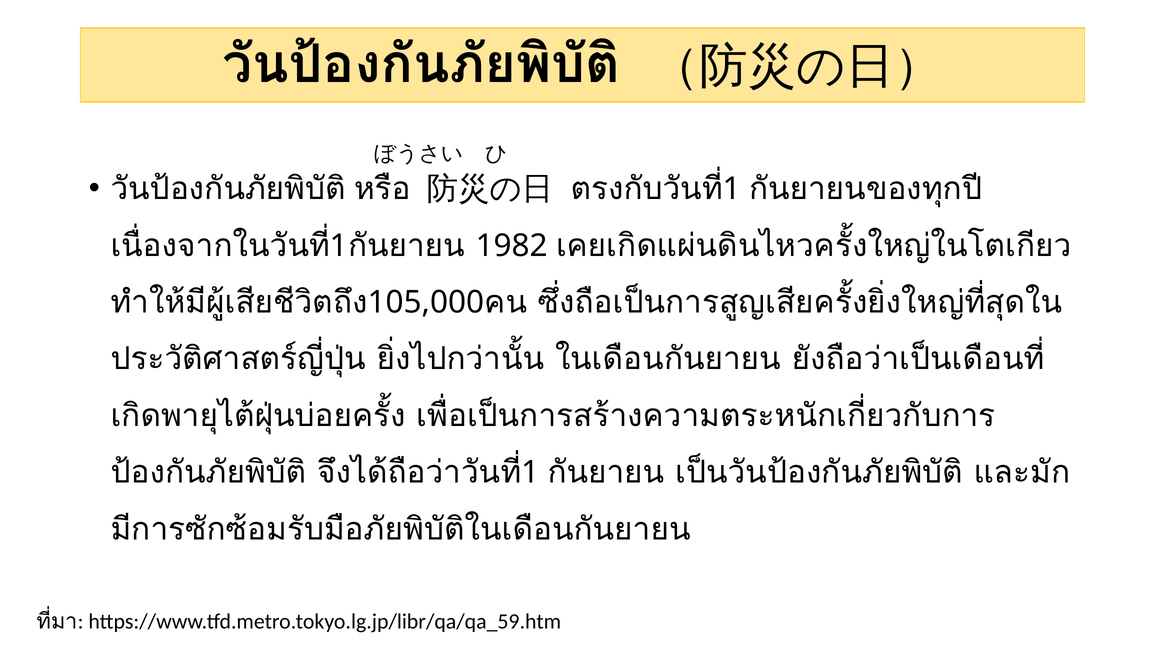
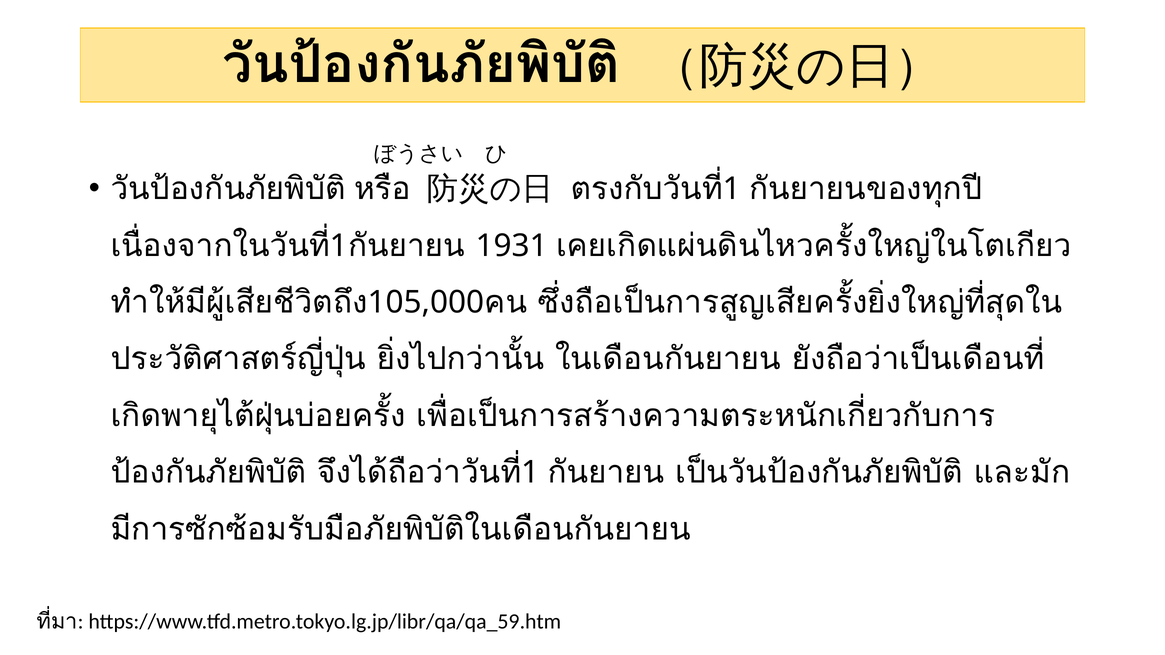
1982: 1982 -> 1931
